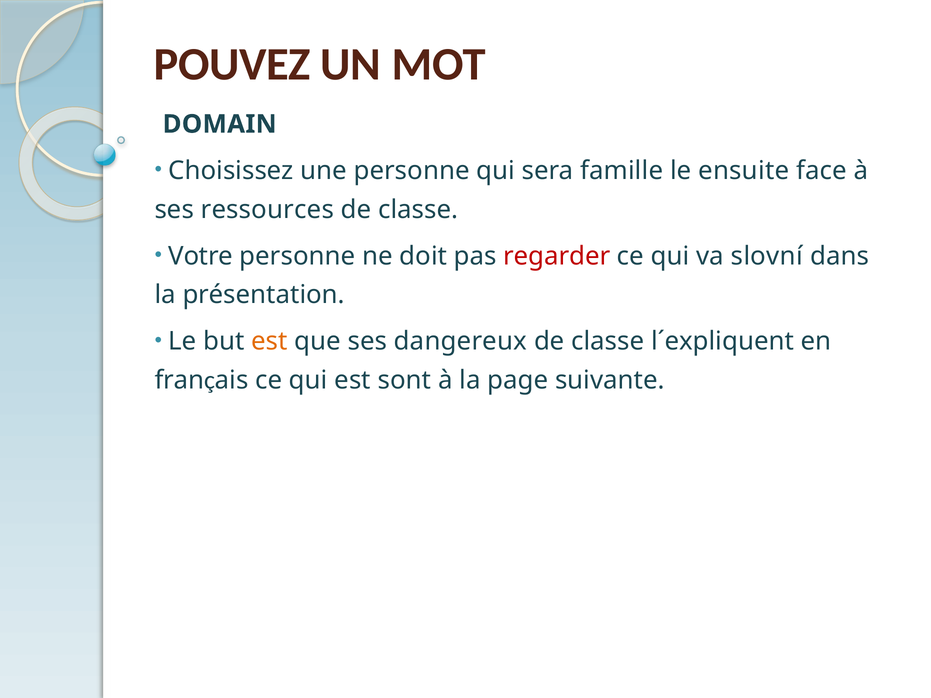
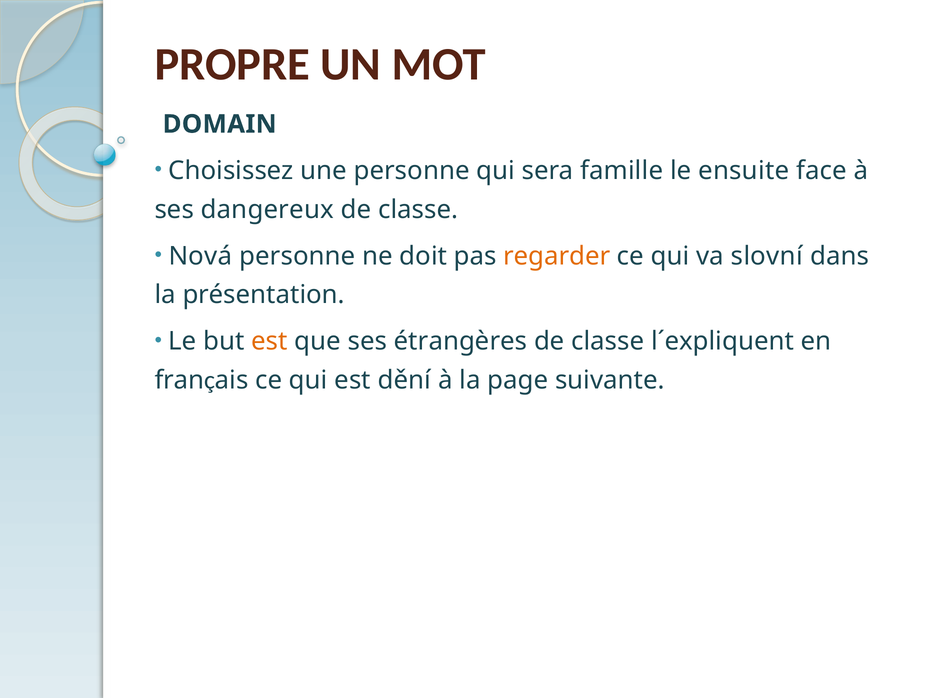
POUVEZ: POUVEZ -> PROPRE
ressources: ressources -> dangereux
Votre: Votre -> Nová
regarder colour: red -> orange
dangereux: dangereux -> étrangères
sont: sont -> dění
